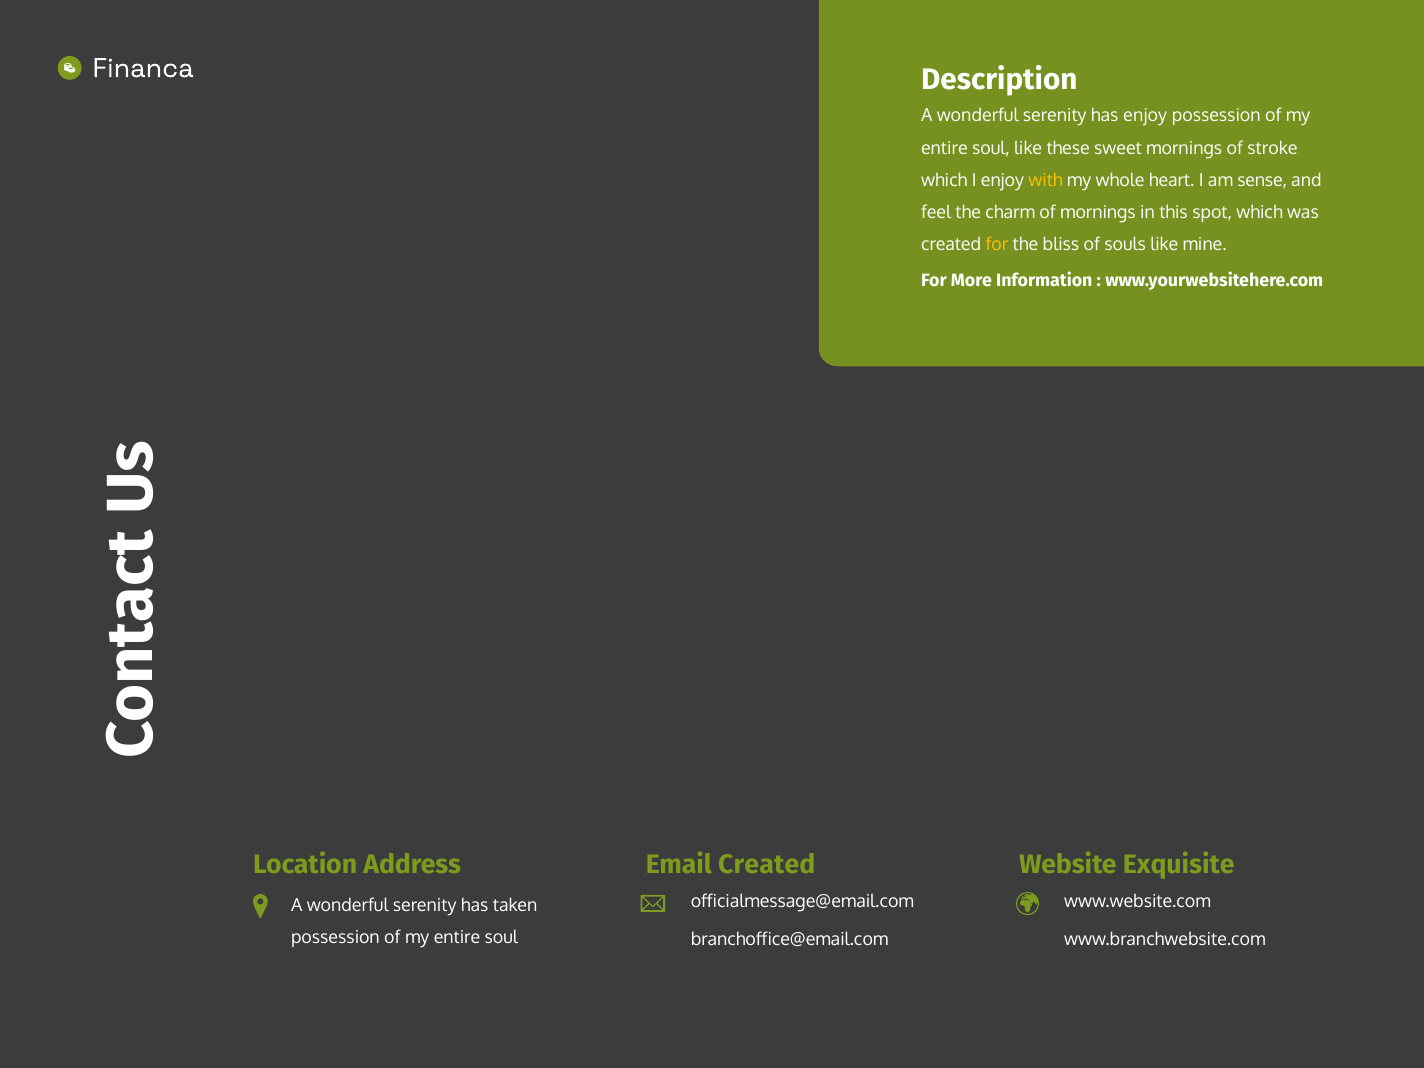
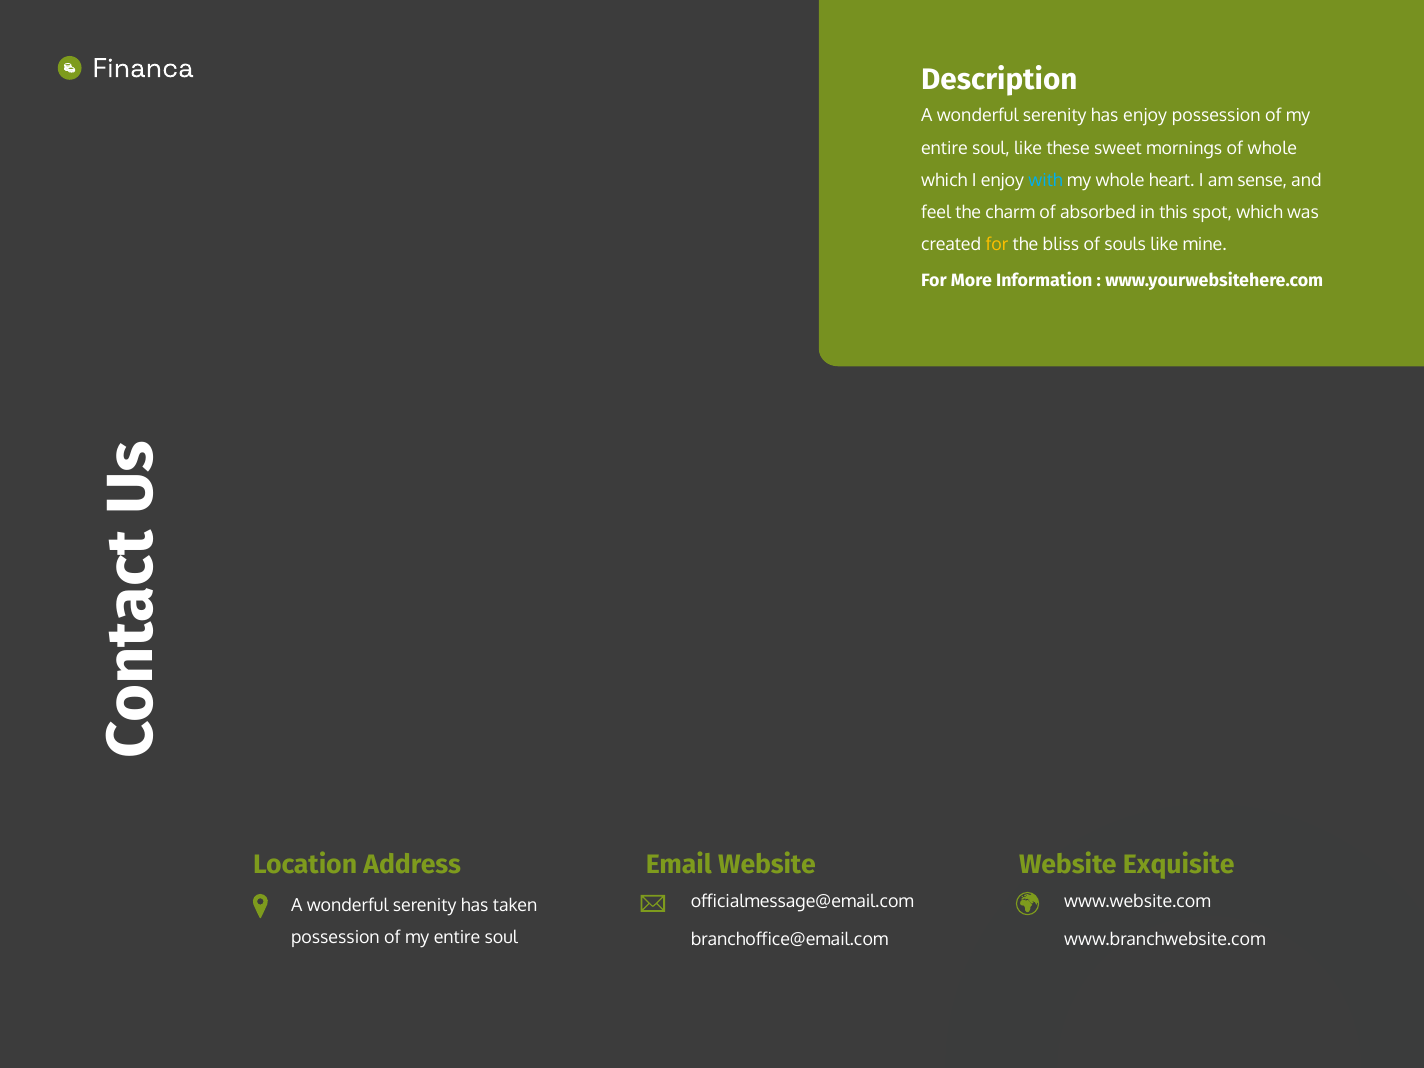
of stroke: stroke -> whole
with colour: yellow -> light blue
of mornings: mornings -> absorbed
Email Created: Created -> Website
